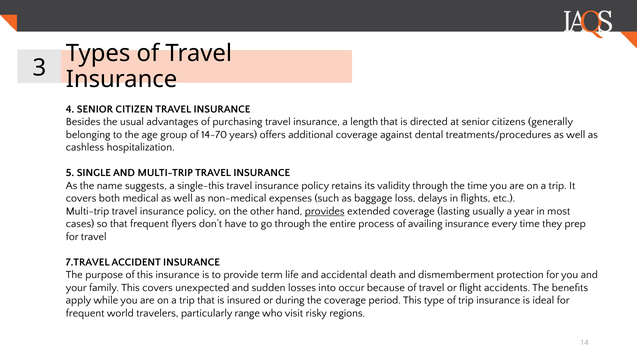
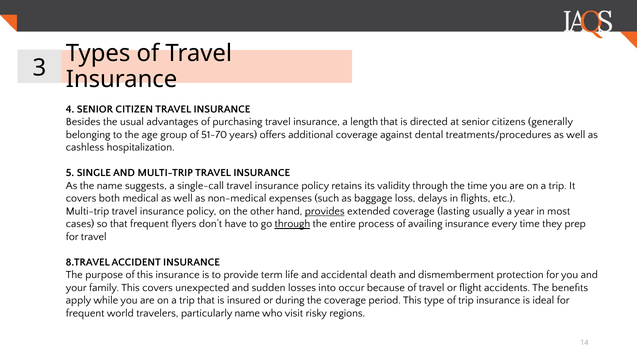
14-70: 14-70 -> 51-70
single-this: single-this -> single-call
through at (292, 224) underline: none -> present
7.TRAVEL: 7.TRAVEL -> 8.TRAVEL
particularly range: range -> name
